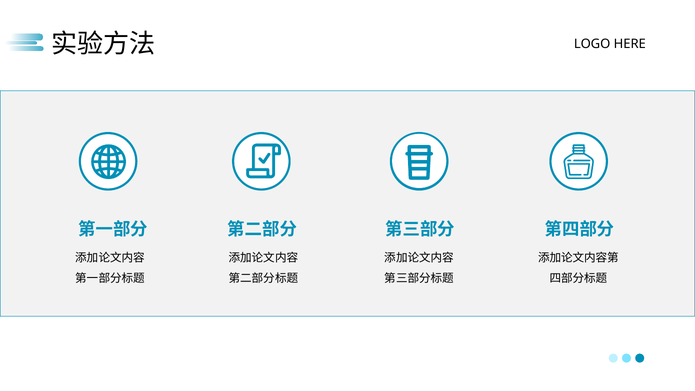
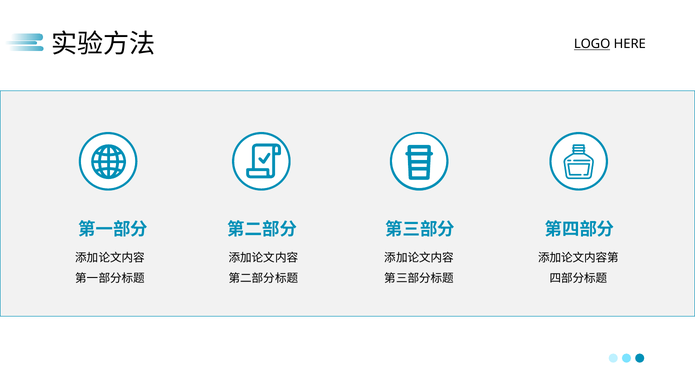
LOGO underline: none -> present
